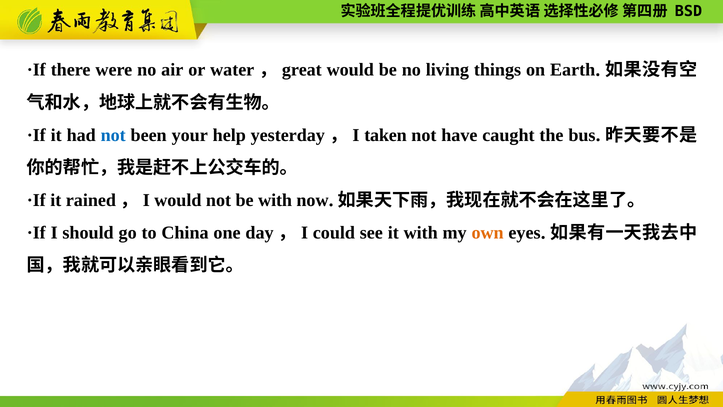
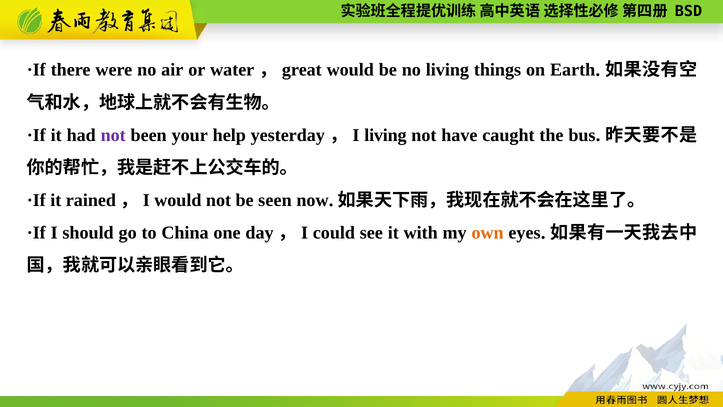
not at (113, 135) colour: blue -> purple
I taken: taken -> living
be with: with -> seen
